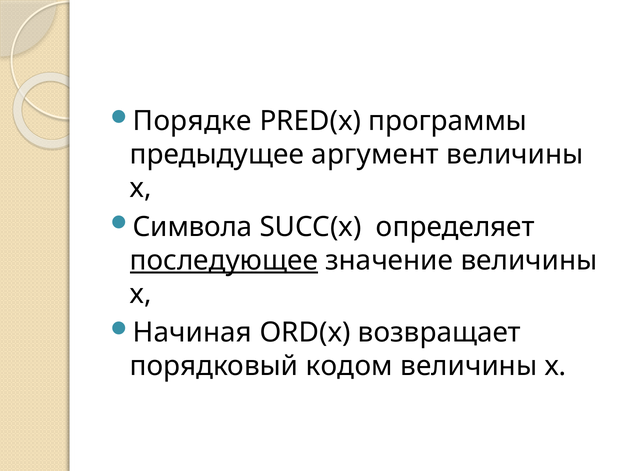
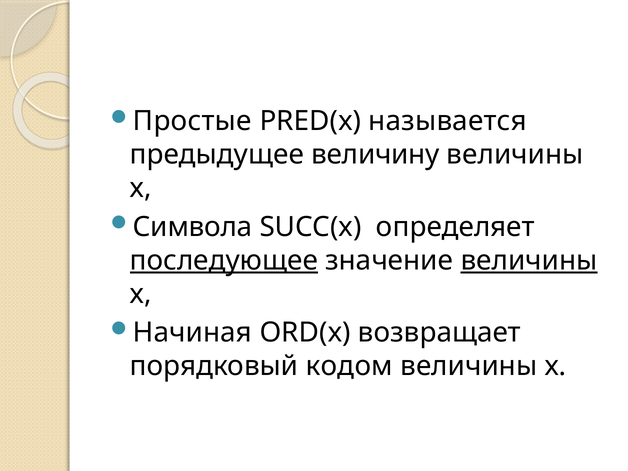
Порядке: Порядке -> Простые
программы: программы -> называется
аргумент: аргумент -> величину
величины at (529, 260) underline: none -> present
